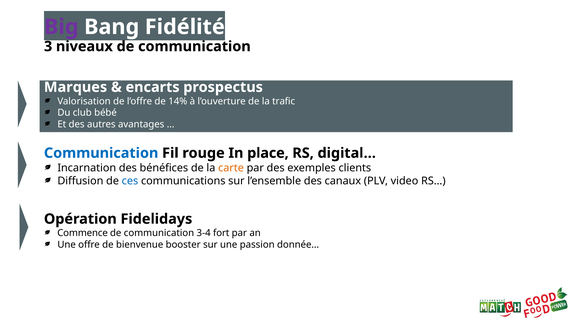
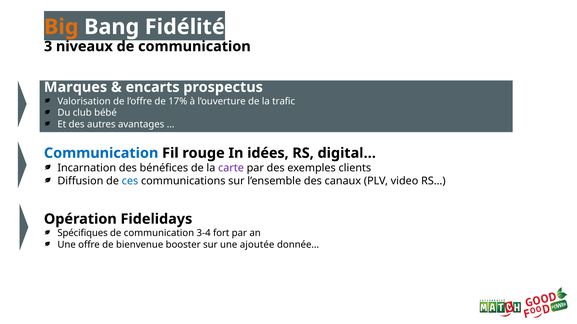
Big colour: purple -> orange
14%: 14% -> 17%
place: place -> idées
carte colour: orange -> purple
Commence: Commence -> Spécifiques
passion: passion -> ajoutée
